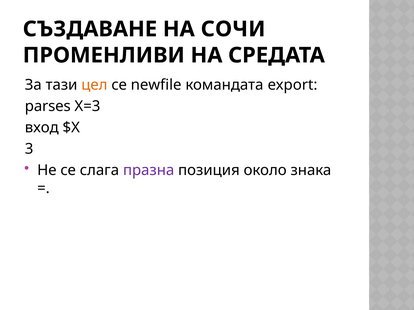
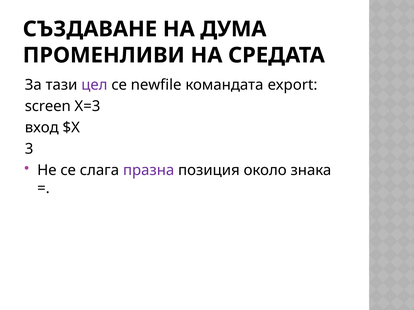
СОЧИ: СОЧИ -> ДУМА
цел colour: orange -> purple
parses: parses -> screen
